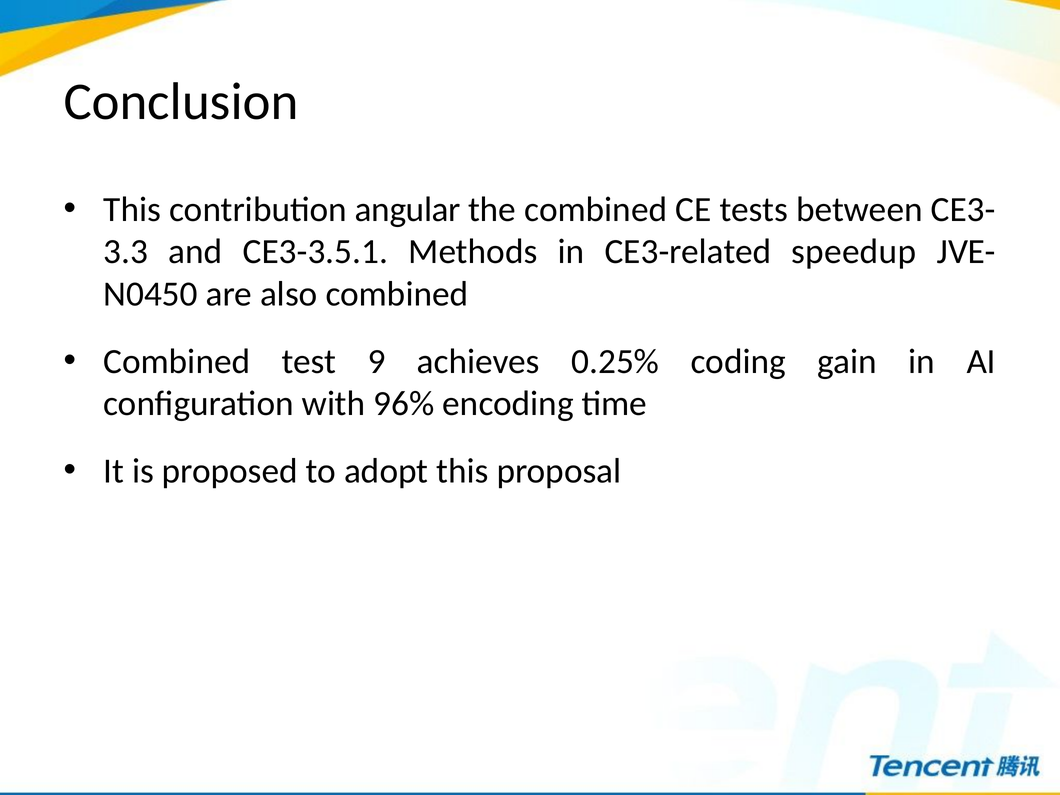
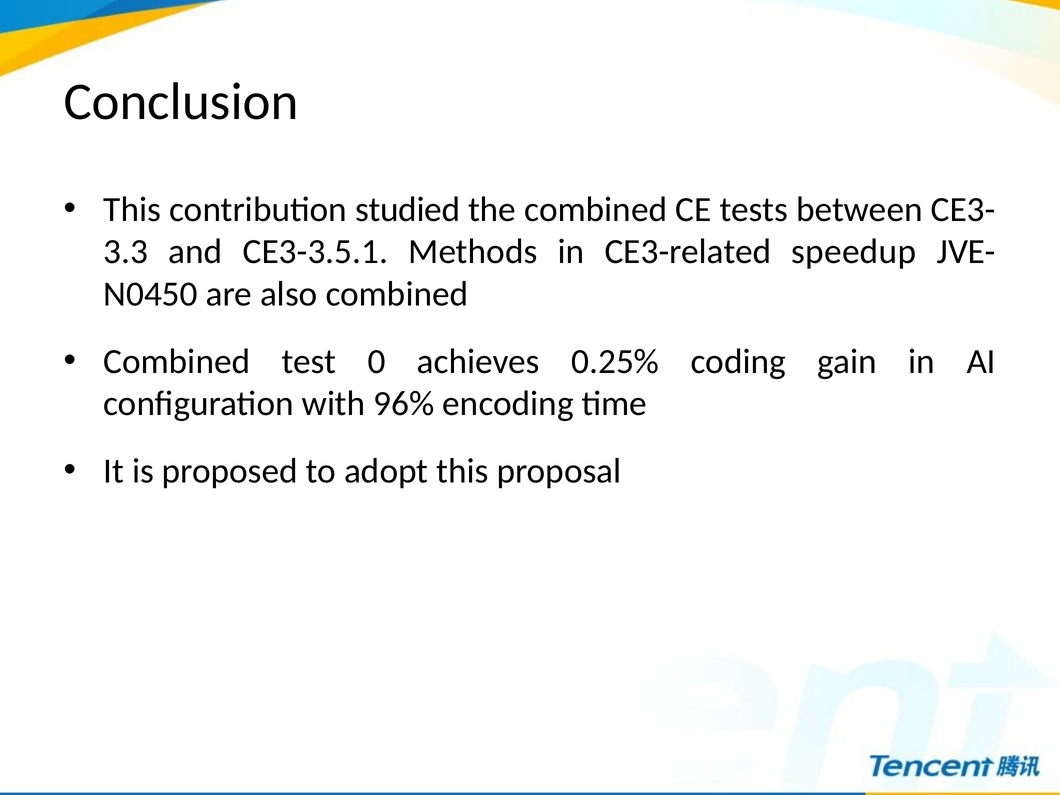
angular: angular -> studied
9: 9 -> 0
